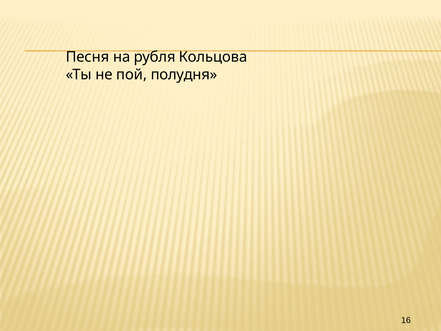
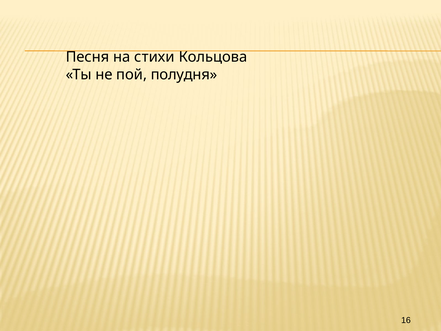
рубля: рубля -> стихи
